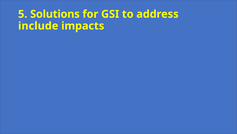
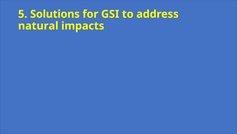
include: include -> natural
